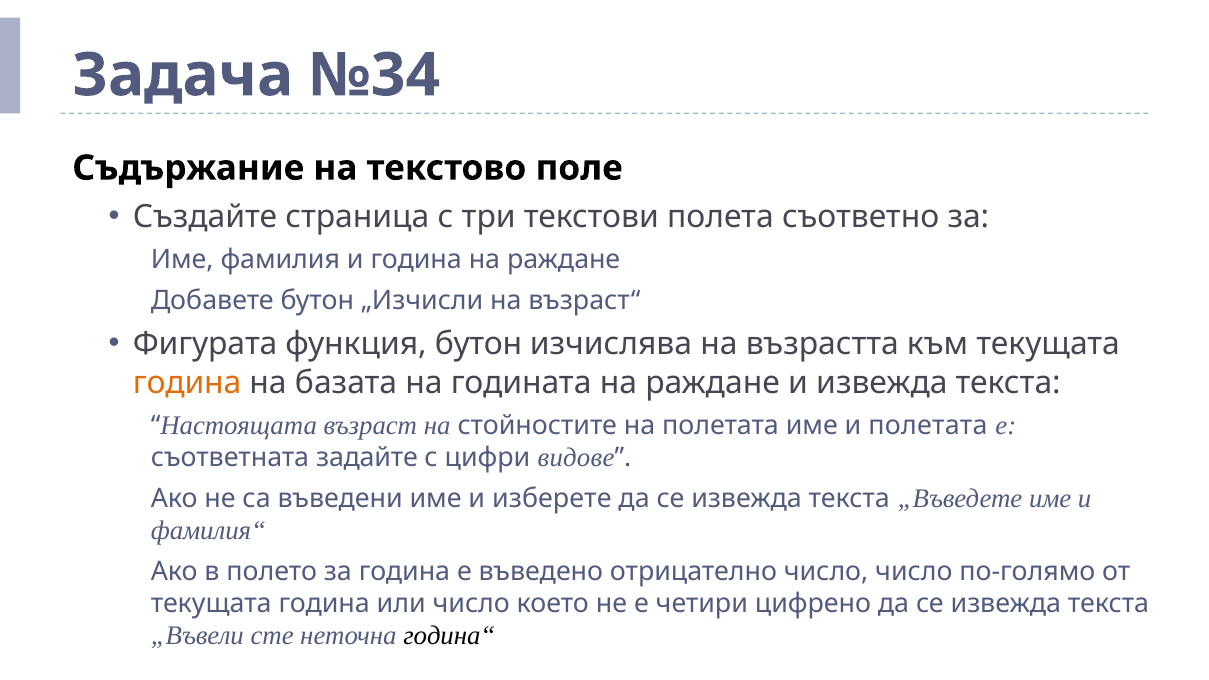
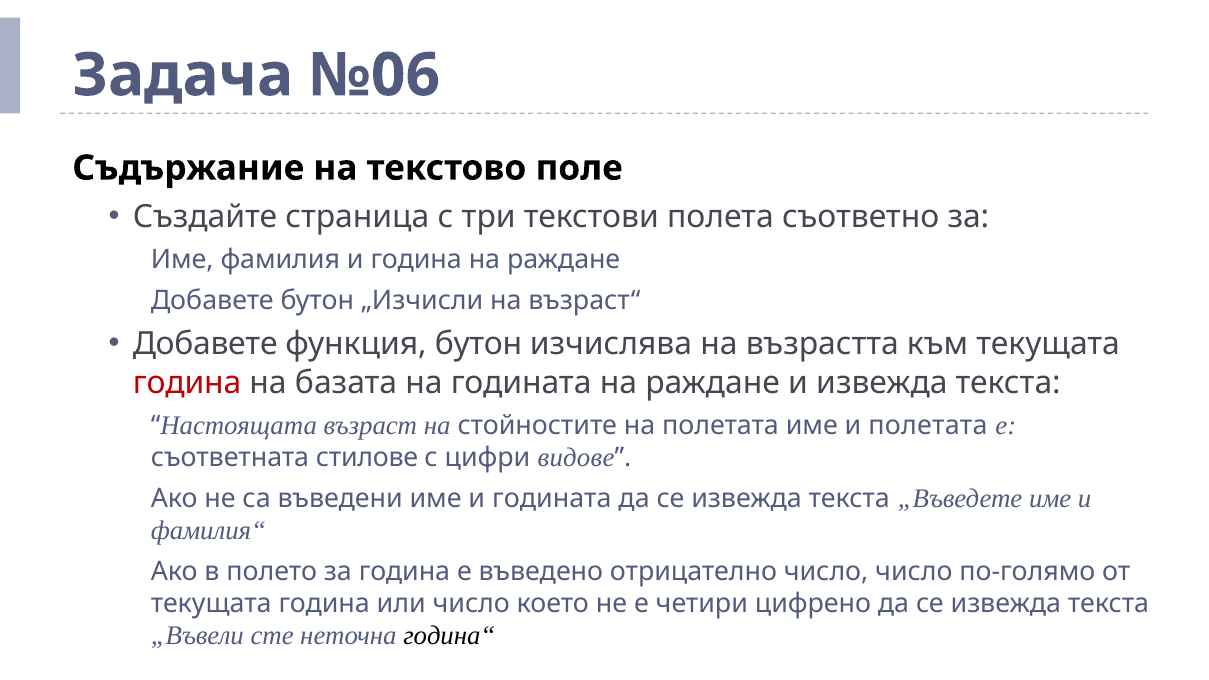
№34: №34 -> №06
Фигурата at (205, 344): Фигурата -> Добавете
година at (187, 383) colour: orange -> red
задайте: задайте -> стилове
и изберете: изберете -> годината
